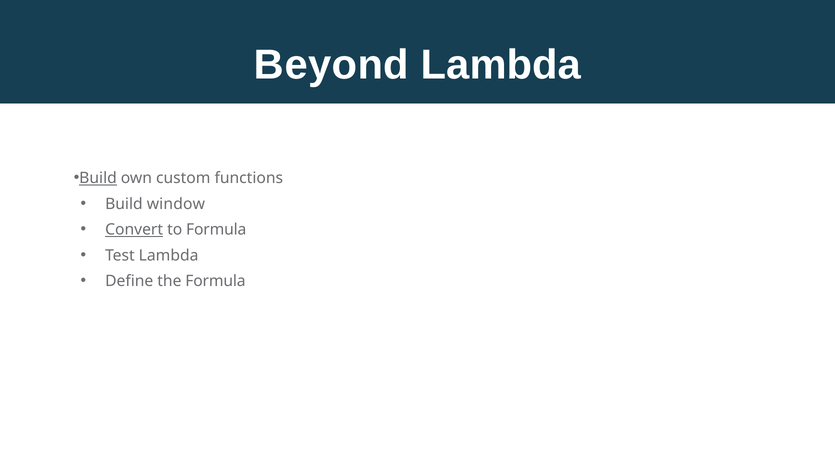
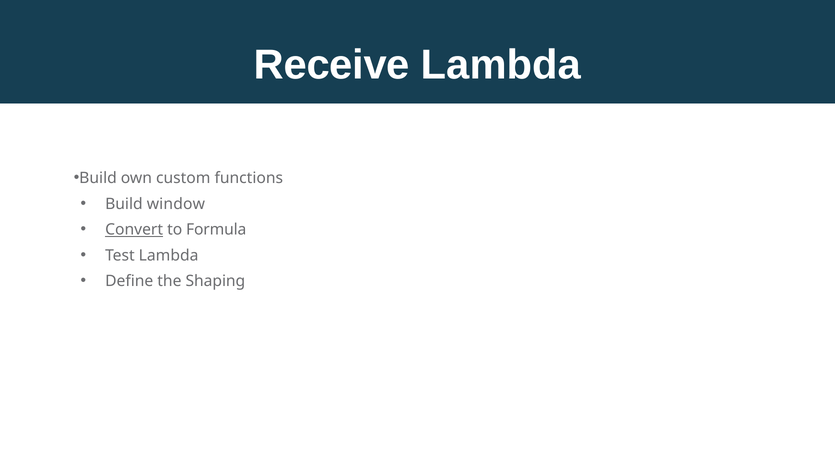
Beyond: Beyond -> Receive
Build at (98, 178) underline: present -> none
the Formula: Formula -> Shaping
